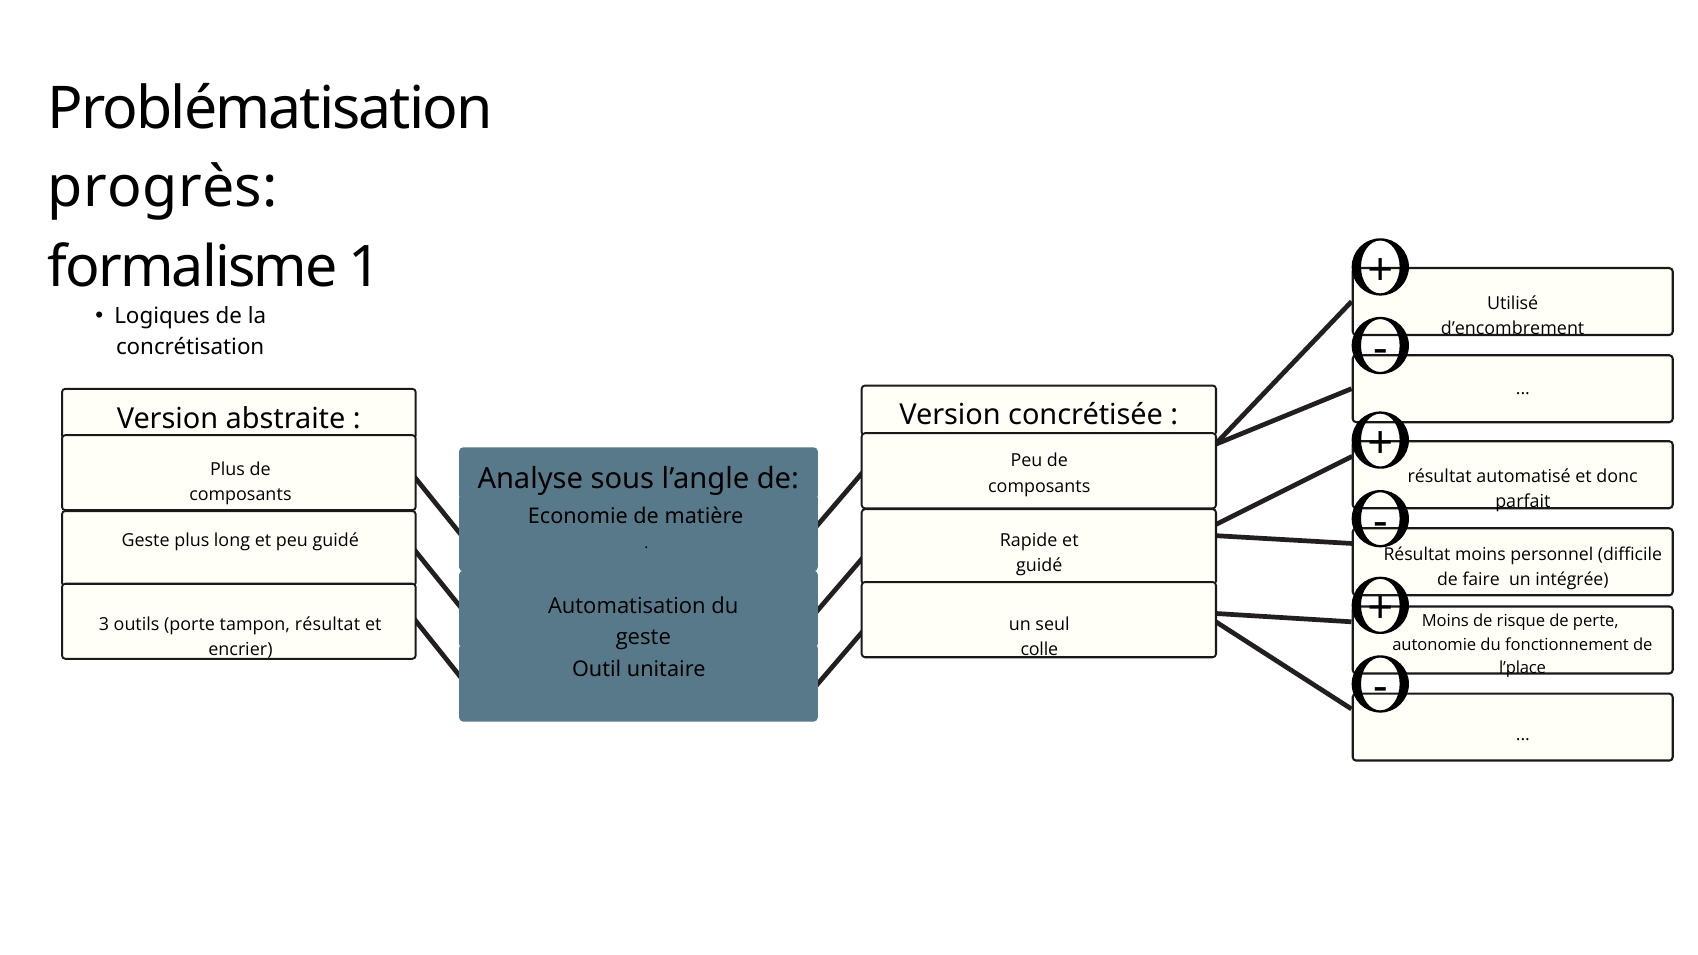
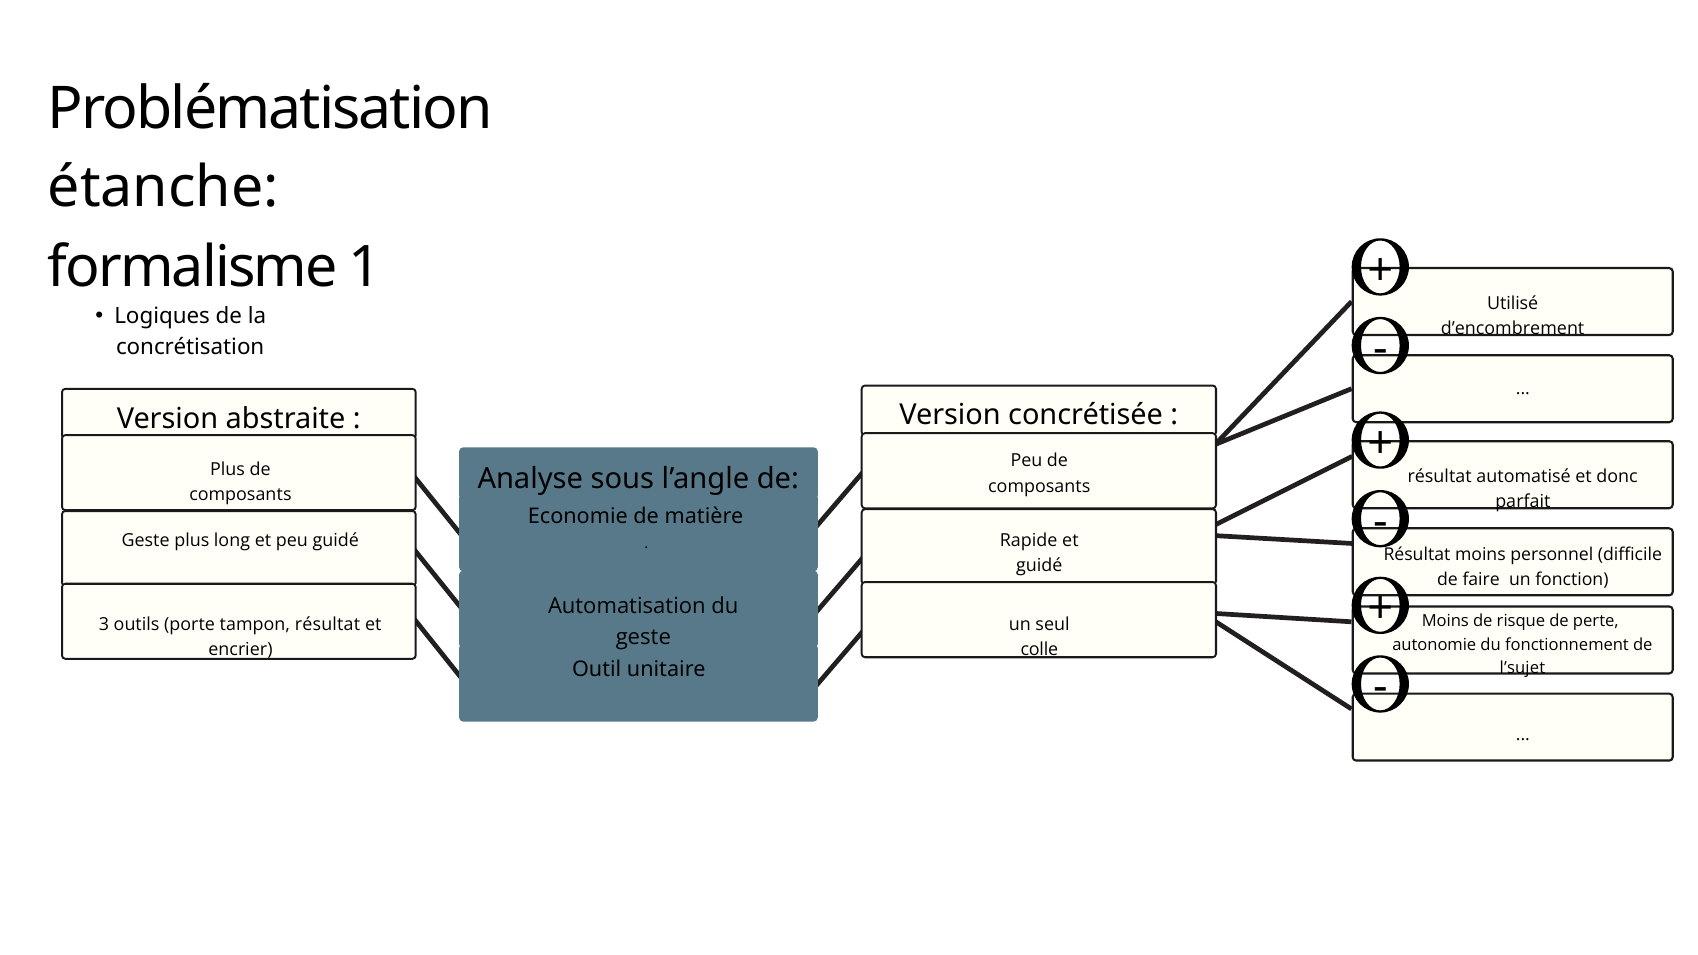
progrès: progrès -> étanche
intégrée: intégrée -> fonction
l’place: l’place -> l’sujet
